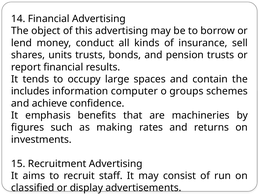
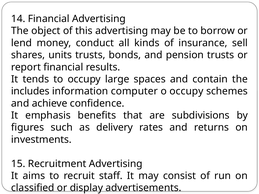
o groups: groups -> occupy
machineries: machineries -> subdivisions
making: making -> delivery
